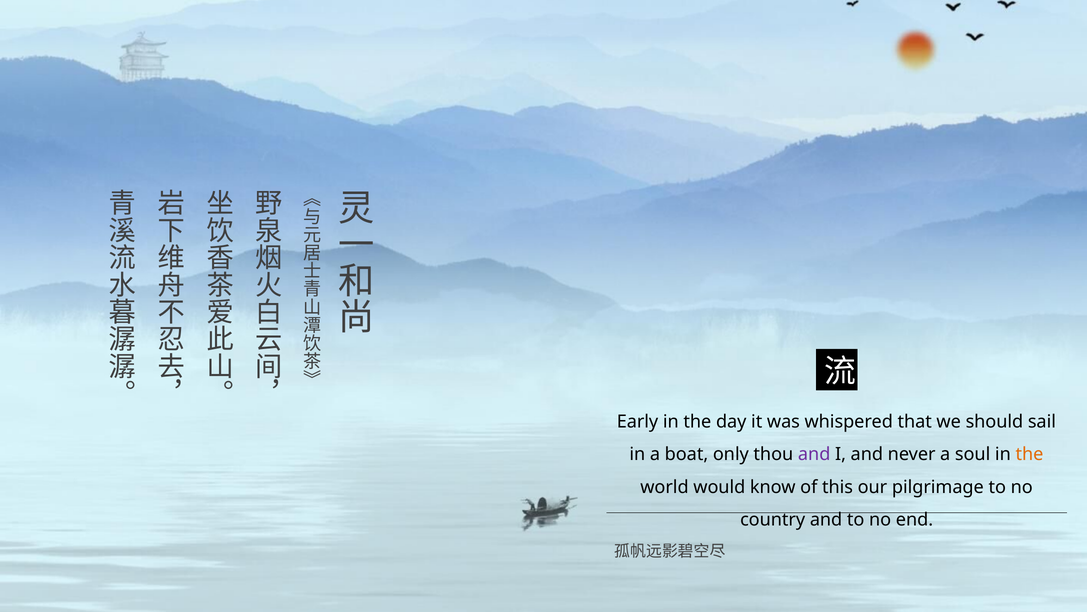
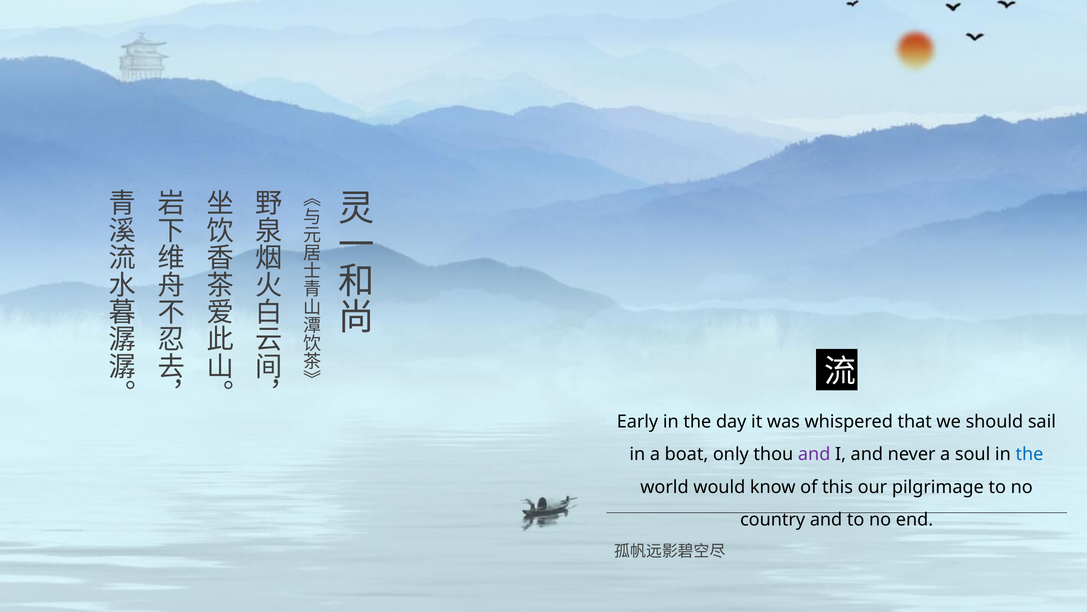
the at (1029, 454) colour: orange -> blue
